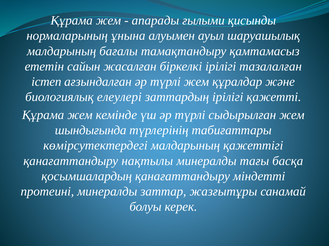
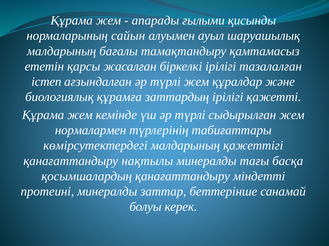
ұнына: ұнына -> сайын
сайын: сайын -> қарсы
елеулерi: елеулерi -> құрамға
шындығында: шындығында -> нормалармен
жазғытұры: жазғытұры -> беттерiнше
